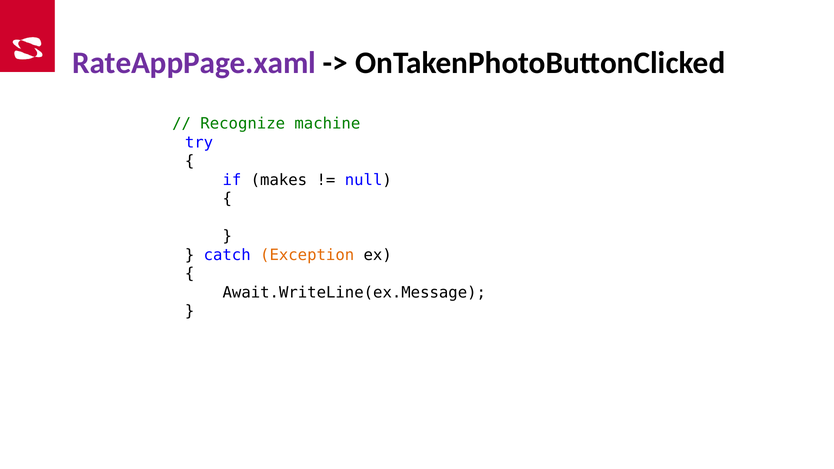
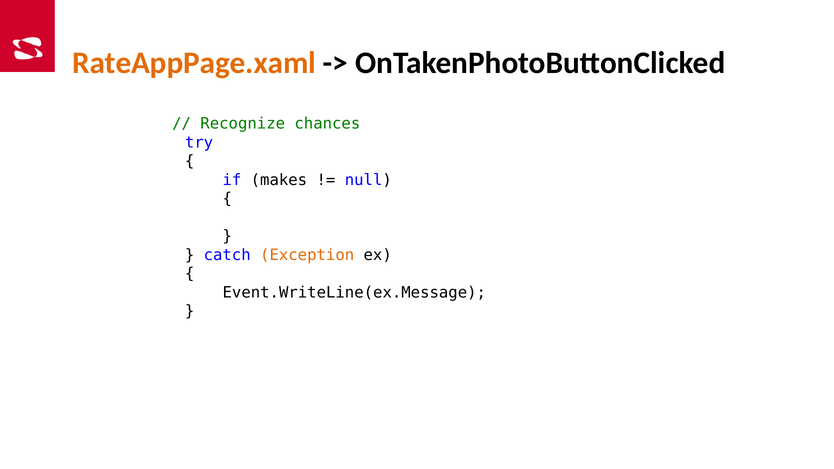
RateAppPage.xaml colour: purple -> orange
machine: machine -> chances
Await.WriteLine(ex.Message: Await.WriteLine(ex.Message -> Event.WriteLine(ex.Message
